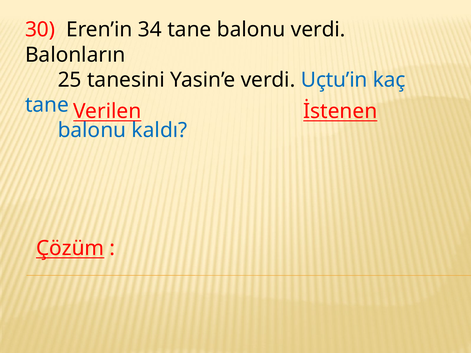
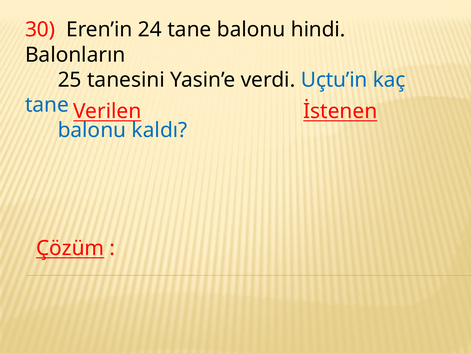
34: 34 -> 24
balonu verdi: verdi -> hindi
